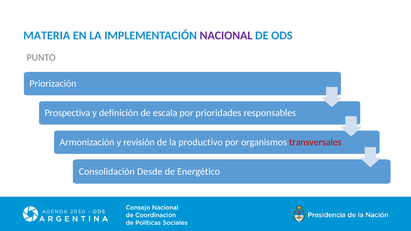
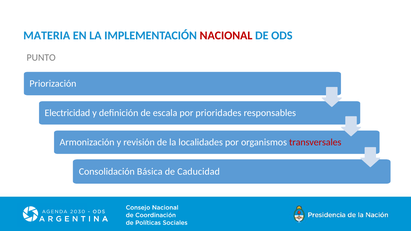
NACIONAL colour: purple -> red
Prospectiva: Prospectiva -> Electricidad
productivo: productivo -> localidades
Desde: Desde -> Básica
Energético: Energético -> Caducidad
